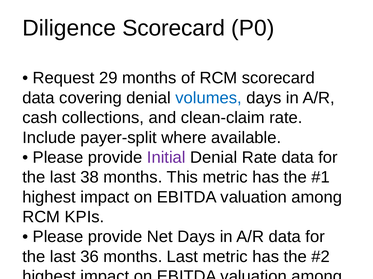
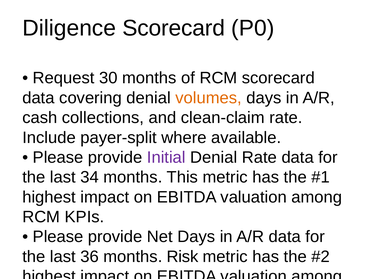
29: 29 -> 30
volumes colour: blue -> orange
38: 38 -> 34
months Last: Last -> Risk
